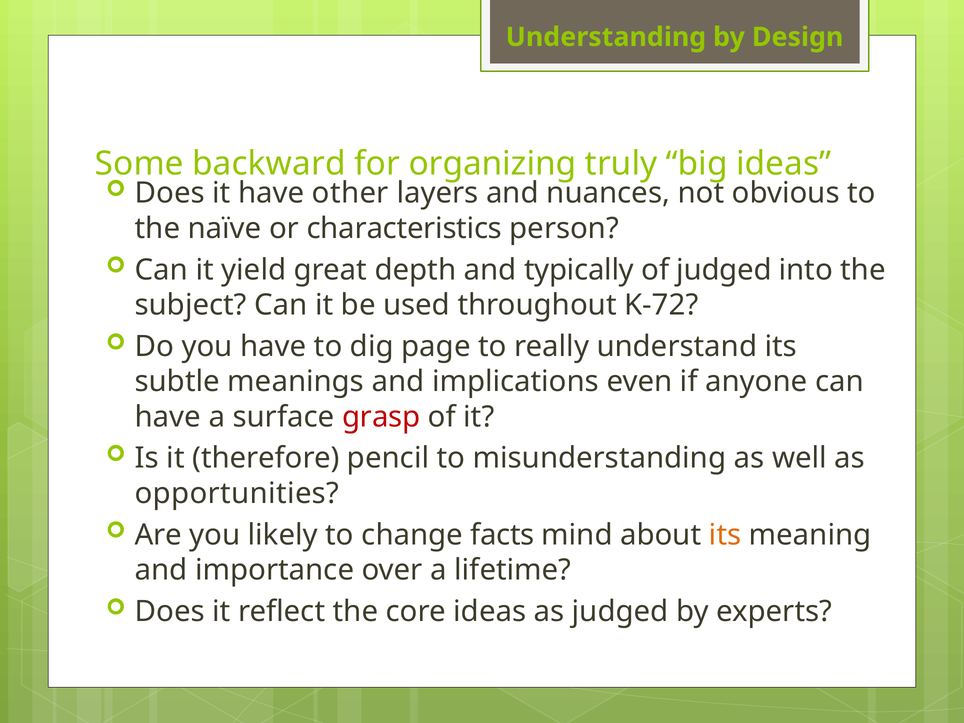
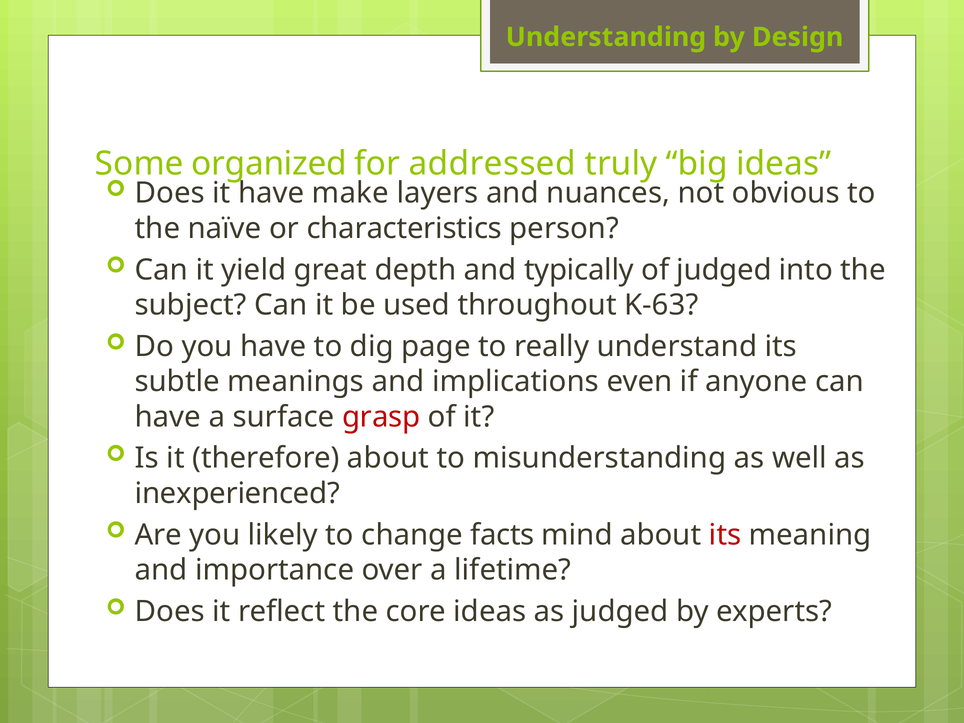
backward: backward -> organized
organizing: organizing -> addressed
other: other -> make
K-72: K-72 -> K-63
therefore pencil: pencil -> about
opportunities: opportunities -> inexperienced
its at (725, 535) colour: orange -> red
